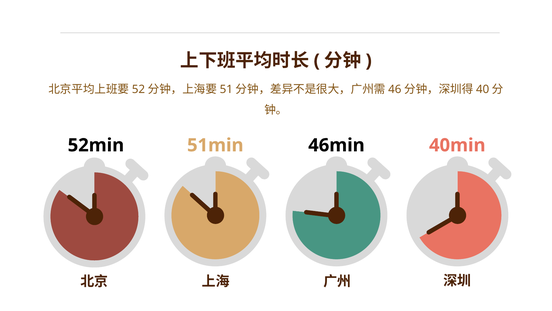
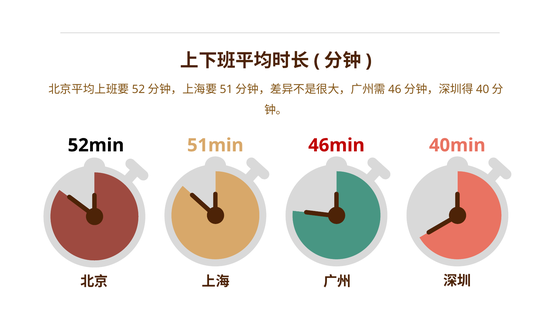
46min colour: black -> red
